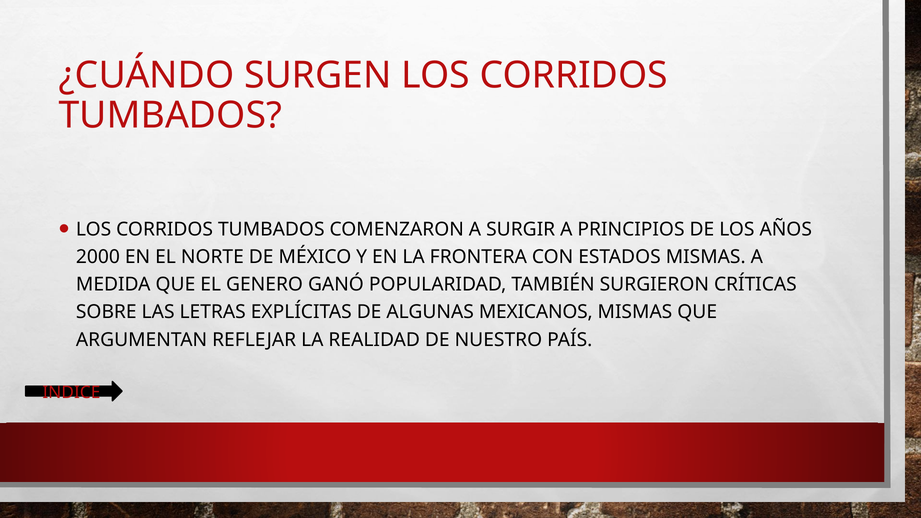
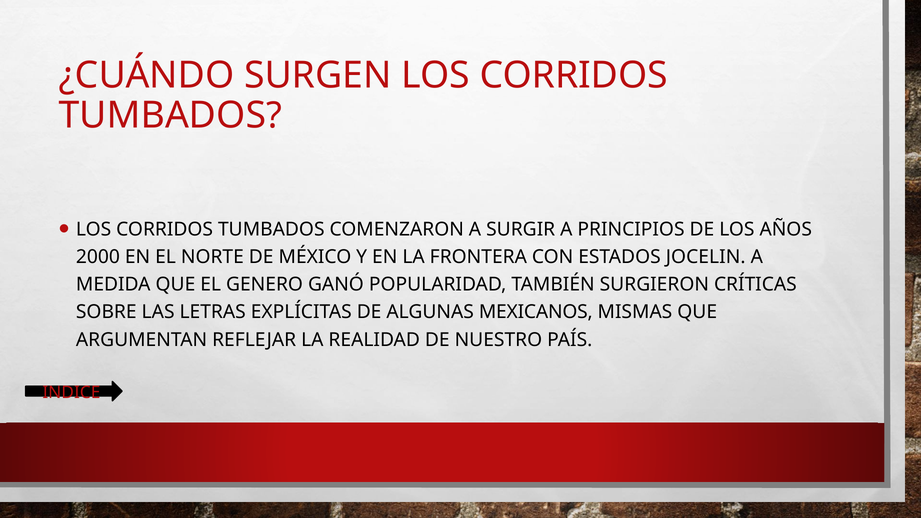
ESTADOS MISMAS: MISMAS -> JOCELIN
